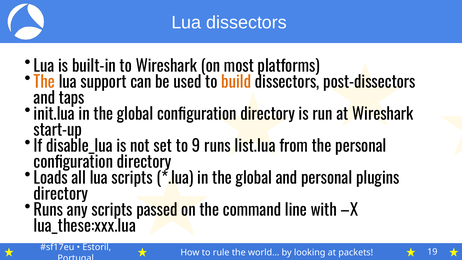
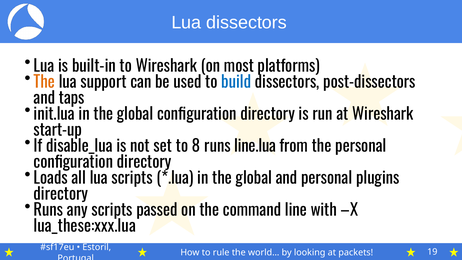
build colour: orange -> blue
9: 9 -> 8
list.lua: list.lua -> line.lua
